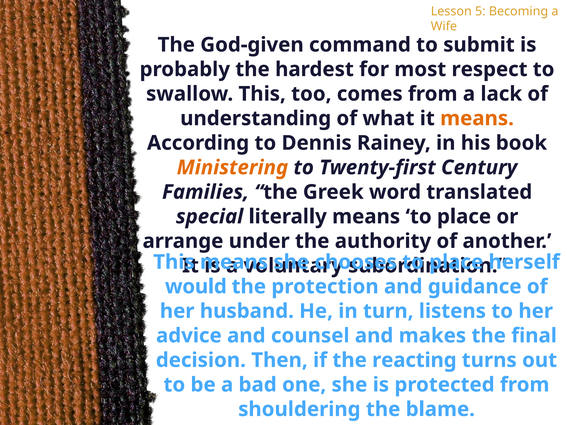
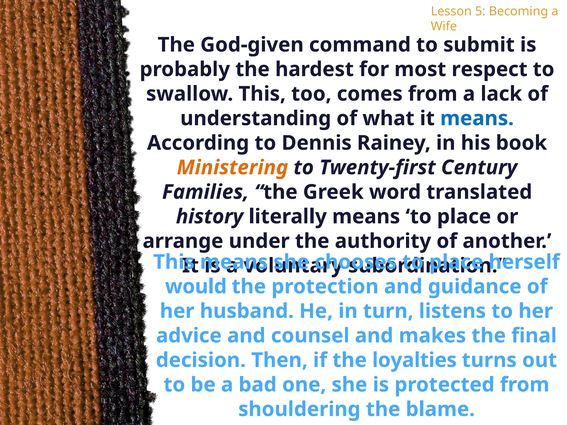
means at (477, 118) colour: orange -> blue
special: special -> history
reacting: reacting -> loyalties
